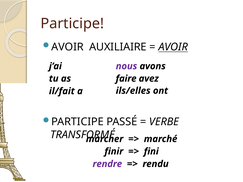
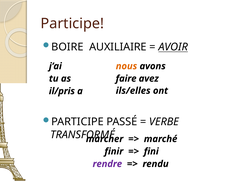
AVOIR at (67, 47): AVOIR -> BOIRE
nous colour: purple -> orange
il/fait: il/fait -> il/pris
